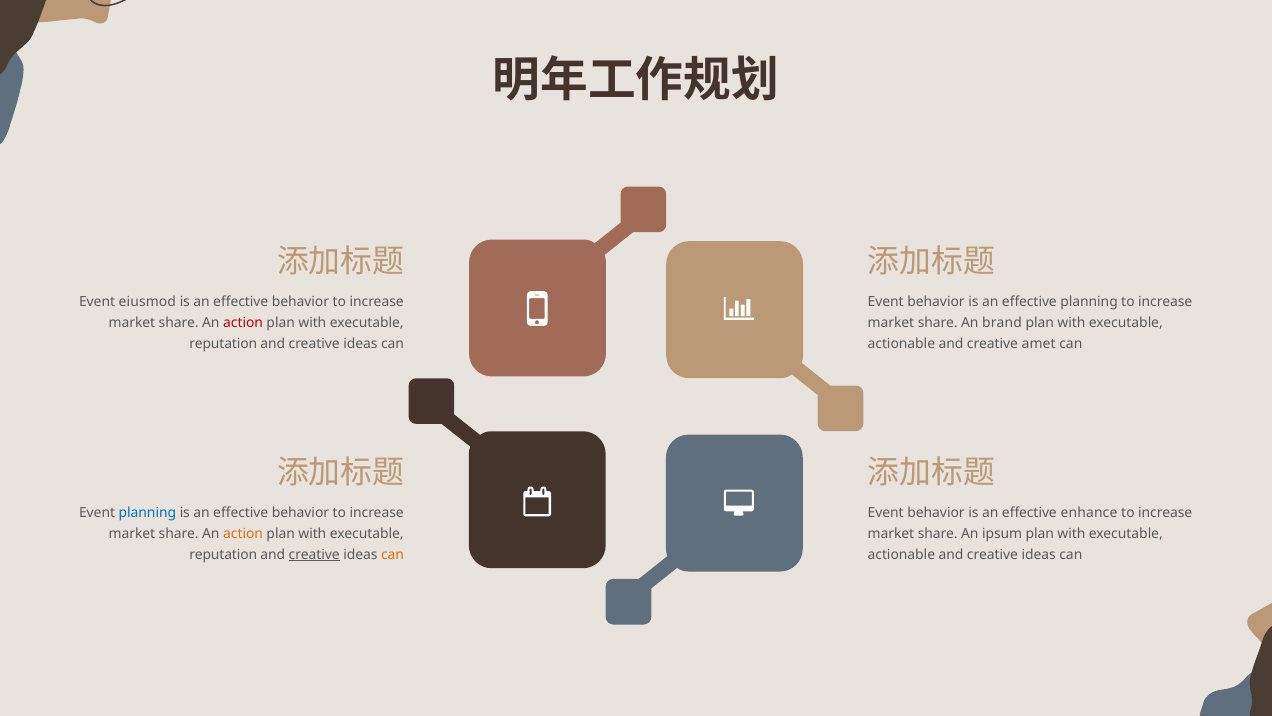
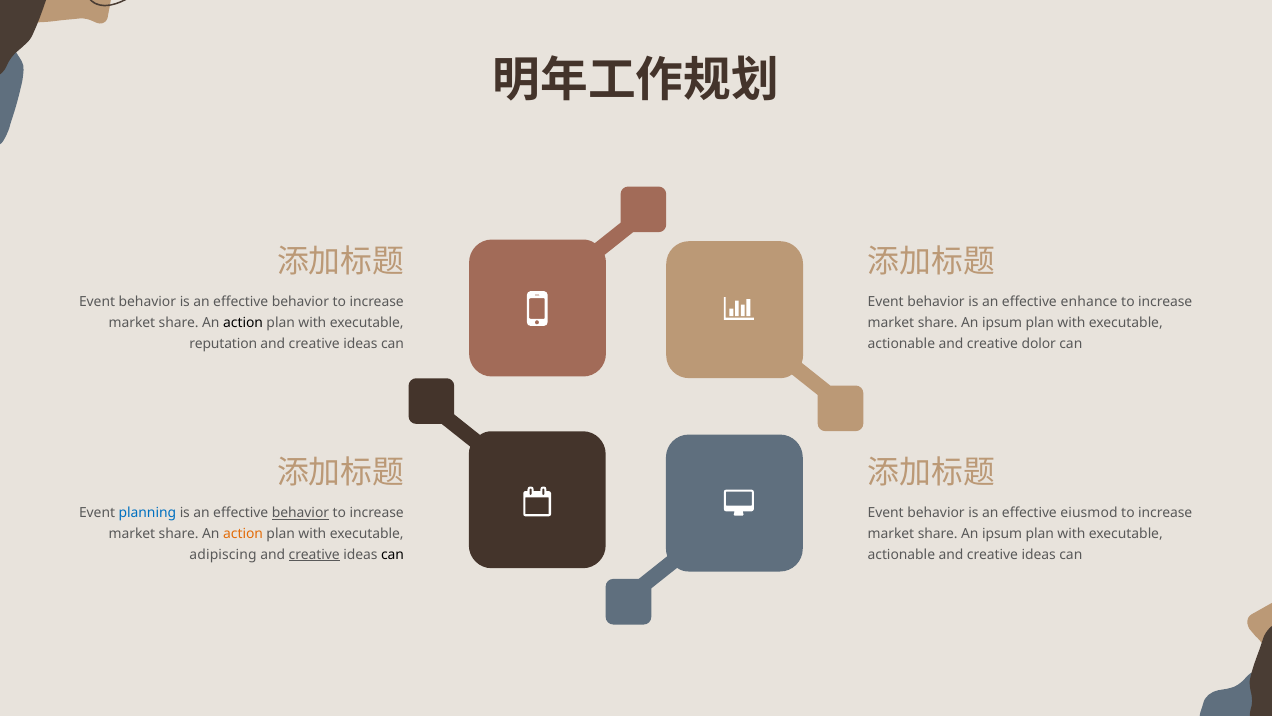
eiusmod at (147, 302): eiusmod -> behavior
effective planning: planning -> enhance
action at (243, 323) colour: red -> black
brand at (1002, 323): brand -> ipsum
amet: amet -> dolor
behavior at (300, 513) underline: none -> present
enhance: enhance -> eiusmod
reputation at (223, 554): reputation -> adipiscing
can at (393, 554) colour: orange -> black
